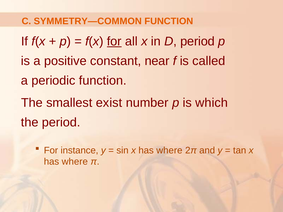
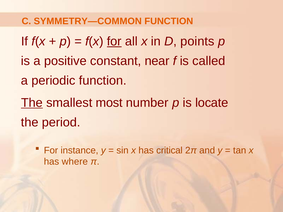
D period: period -> points
The at (32, 103) underline: none -> present
exist: exist -> most
which: which -> locate
sin x has where: where -> critical
